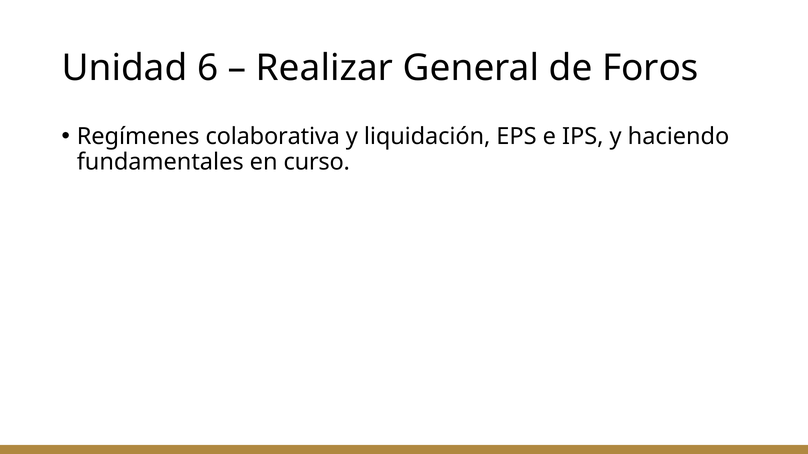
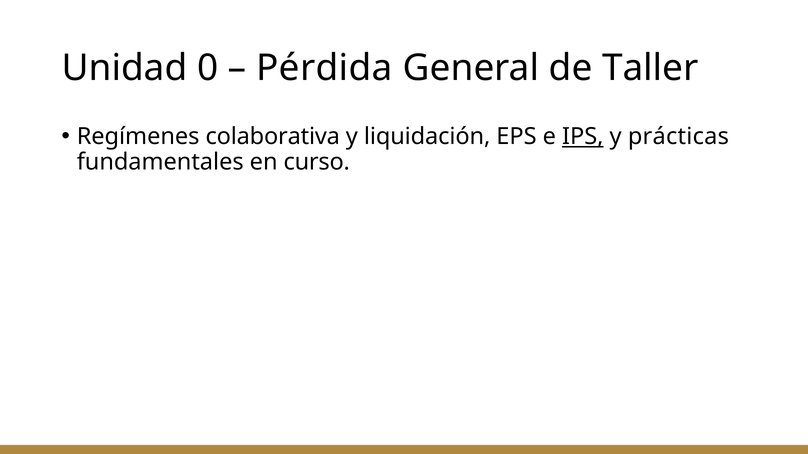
6: 6 -> 0
Realizar: Realizar -> Pérdida
Foros: Foros -> Taller
IPS underline: none -> present
haciendo: haciendo -> prácticas
